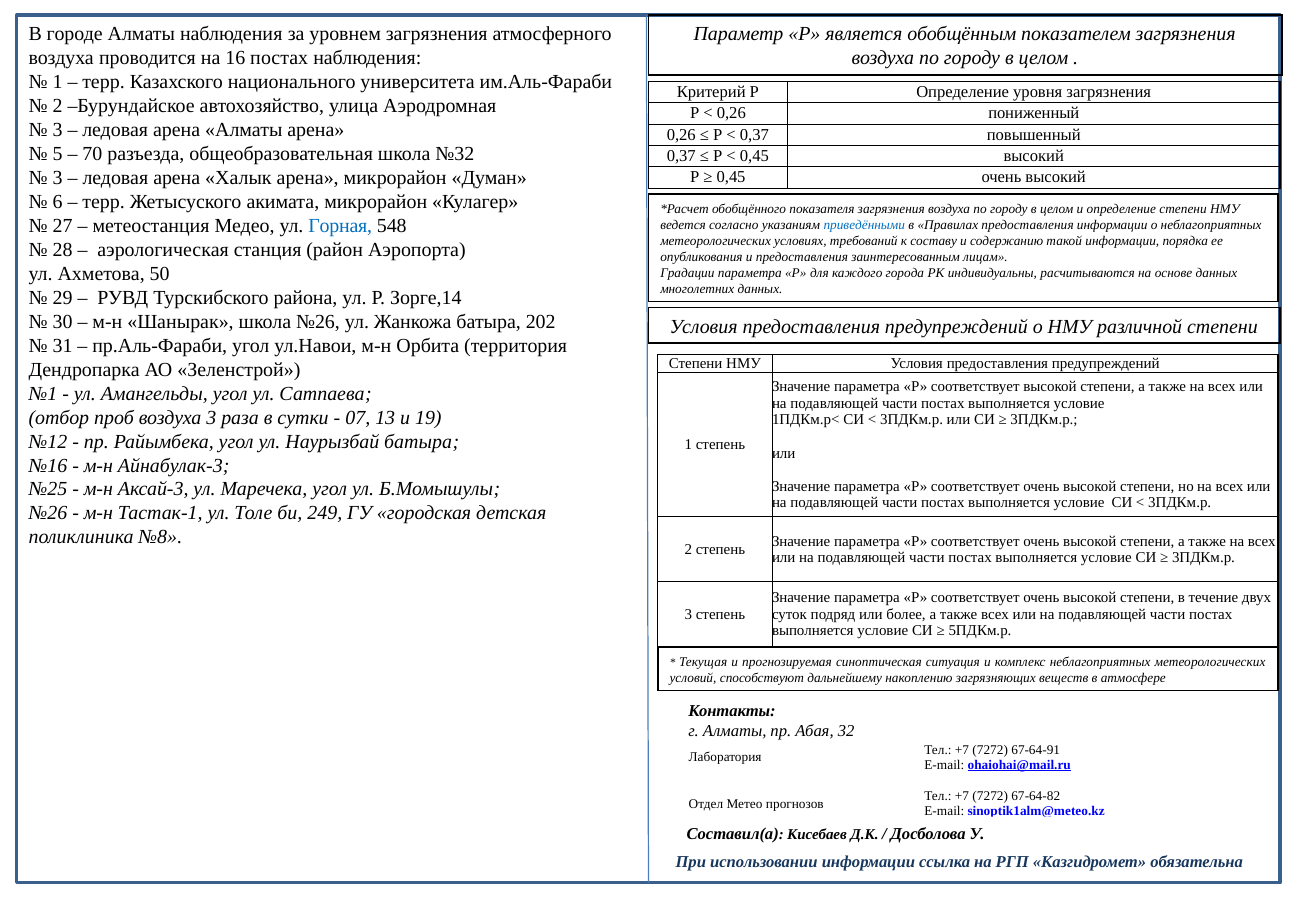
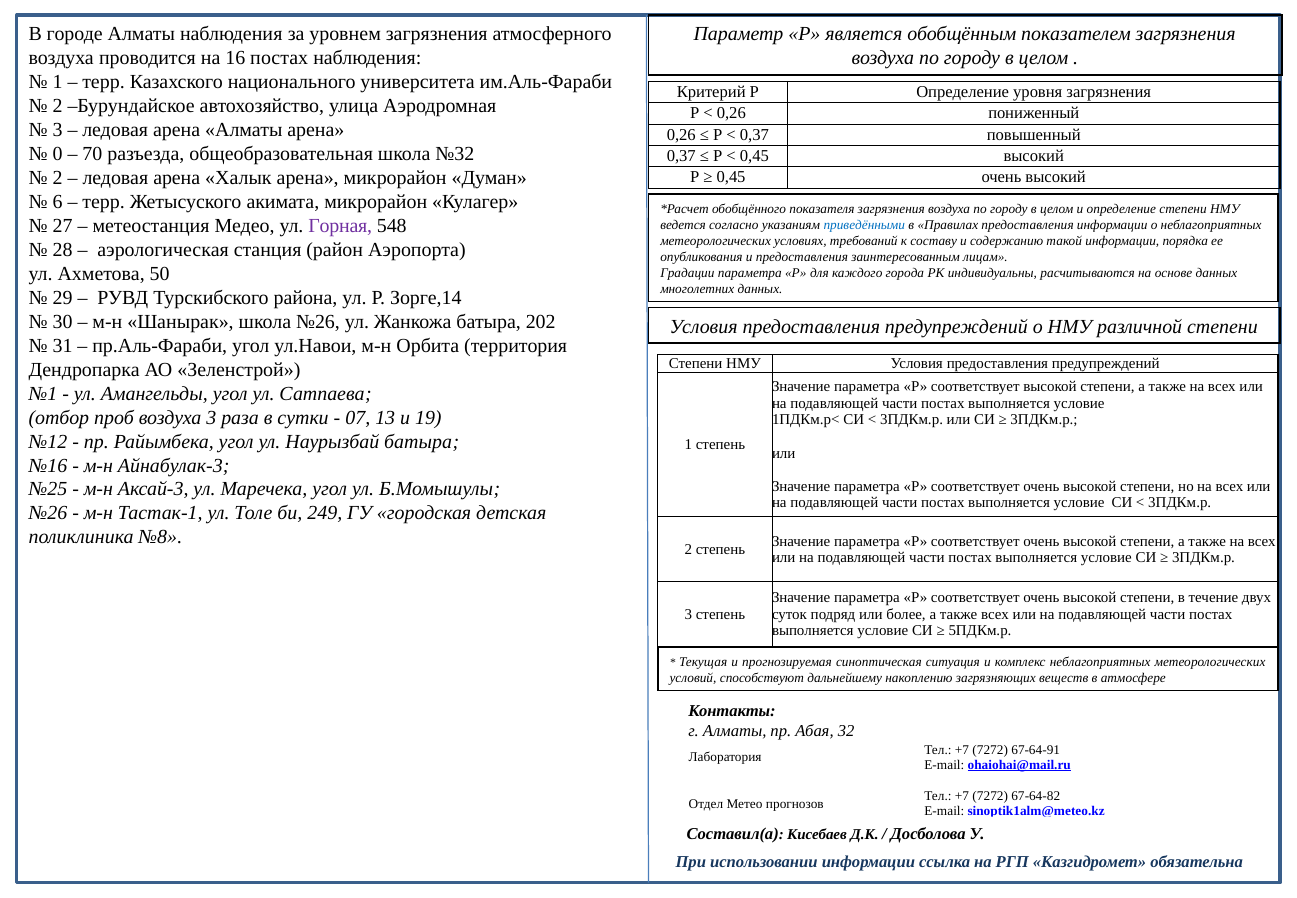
5: 5 -> 0
3 at (58, 178): 3 -> 2
Горная colour: blue -> purple
